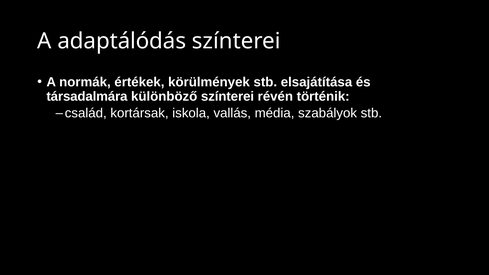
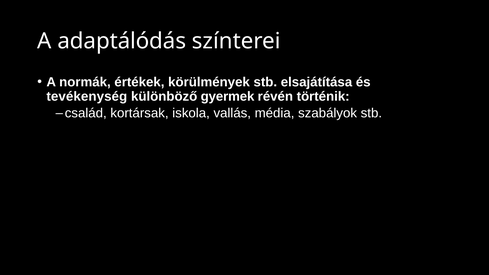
társadalmára: társadalmára -> tevékenység
különböző színterei: színterei -> gyermek
